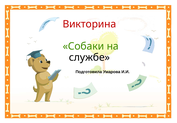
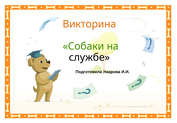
Викторина colour: red -> orange
